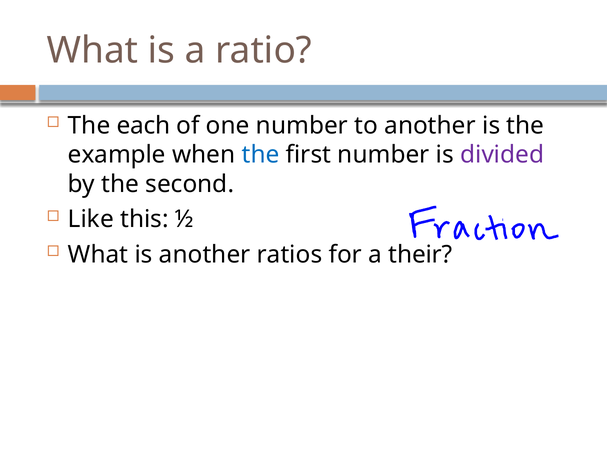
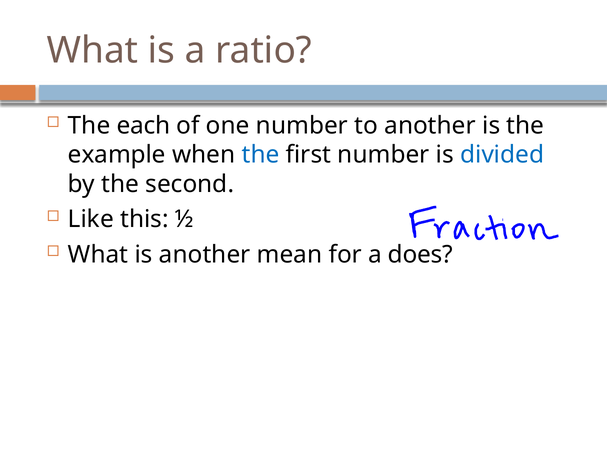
divided colour: purple -> blue
ratios: ratios -> mean
their: their -> does
